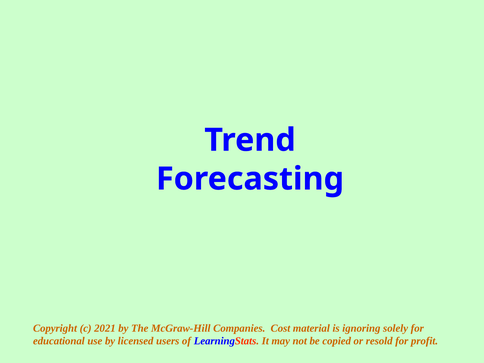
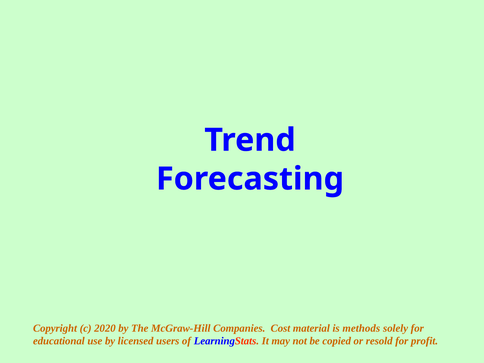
2021: 2021 -> 2020
ignoring: ignoring -> methods
